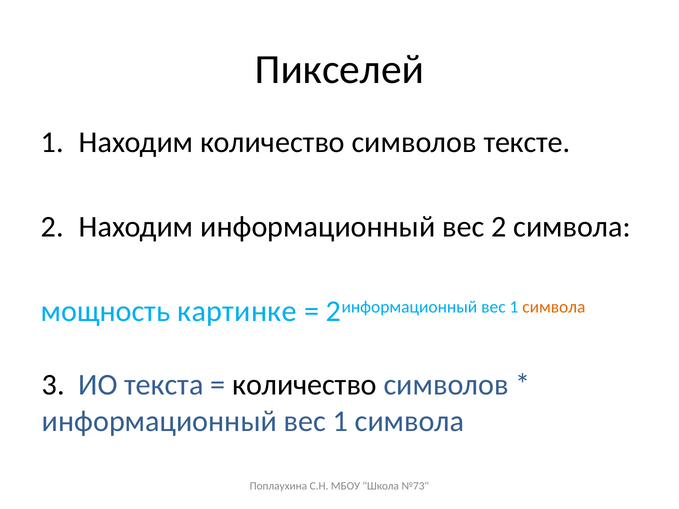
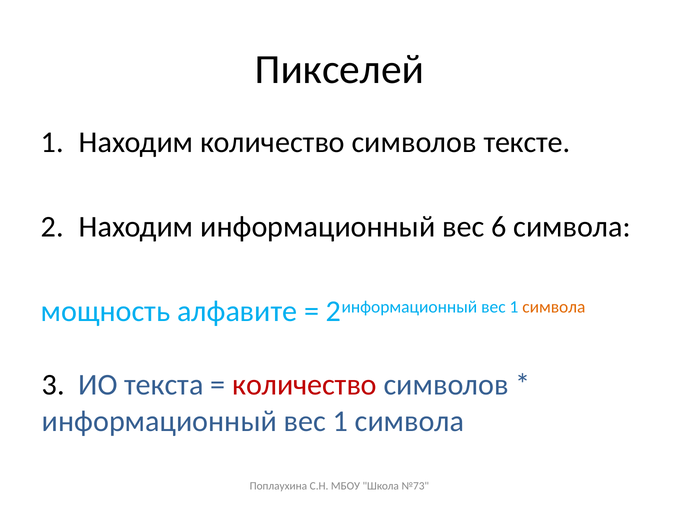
вес 2: 2 -> 6
картинке: картинке -> алфавите
количество at (305, 385) colour: black -> red
